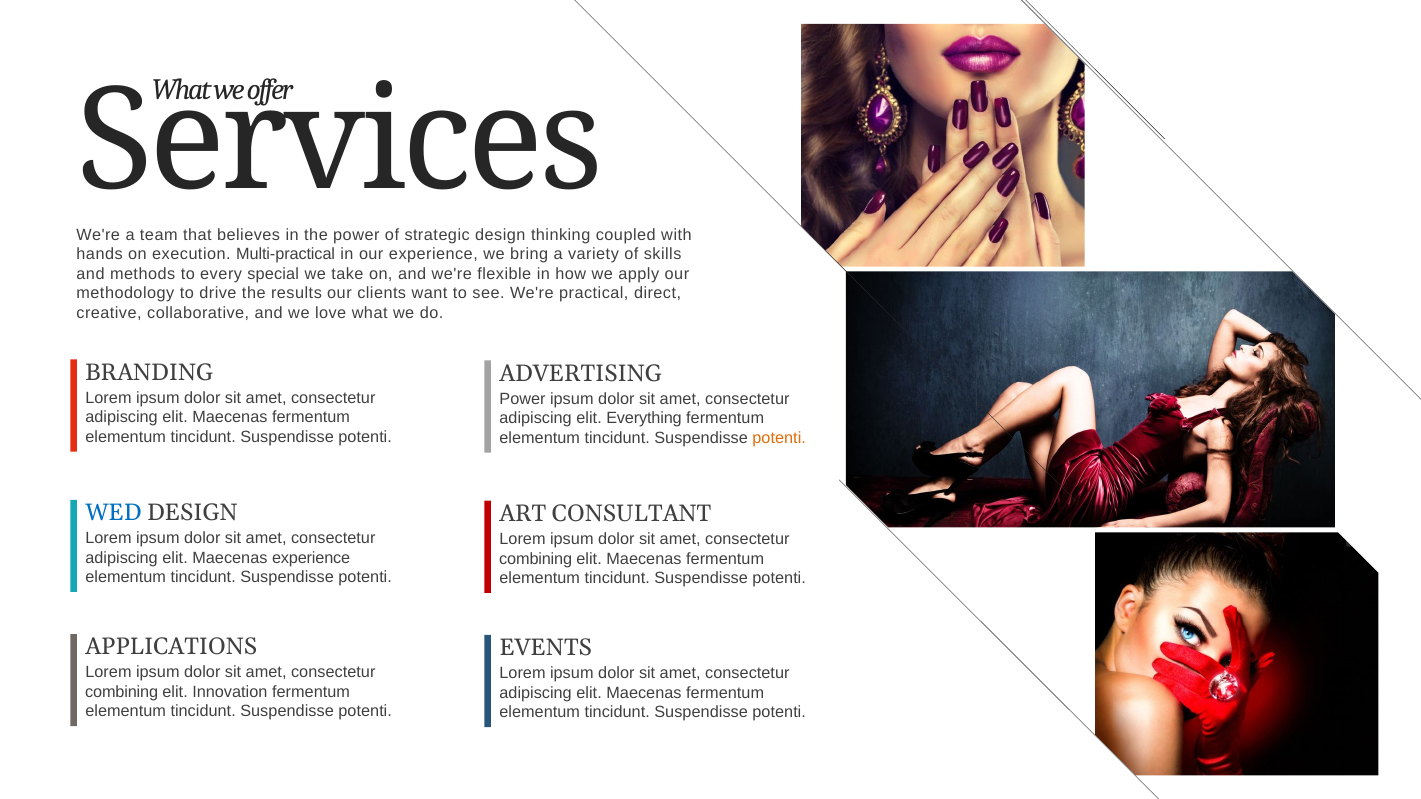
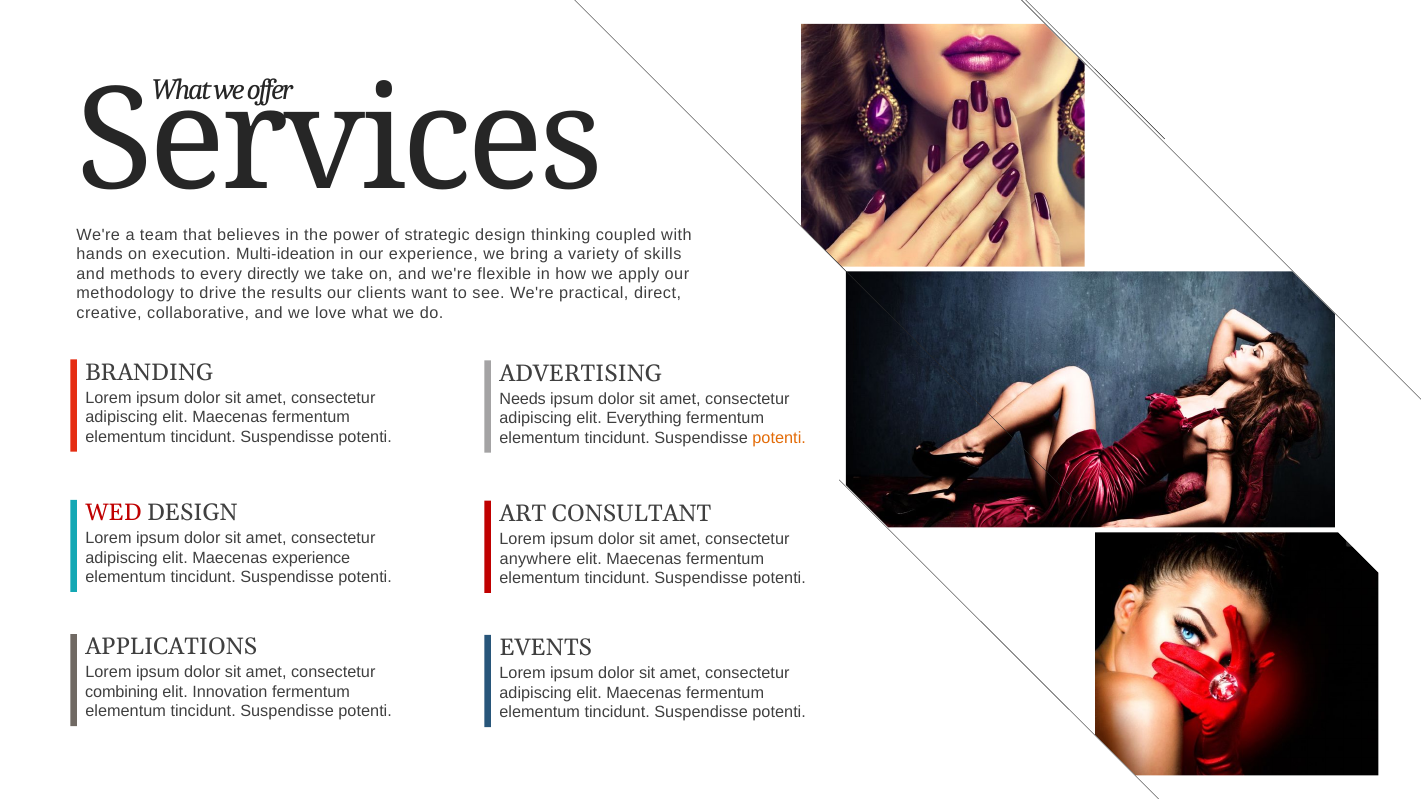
Multi-practical: Multi-practical -> Multi-ideation
special: special -> directly
Power at (523, 399): Power -> Needs
WED colour: blue -> red
combining at (536, 559): combining -> anywhere
